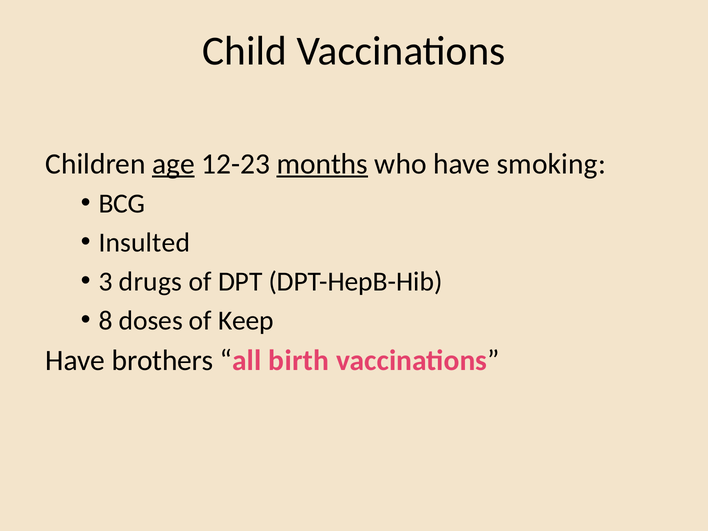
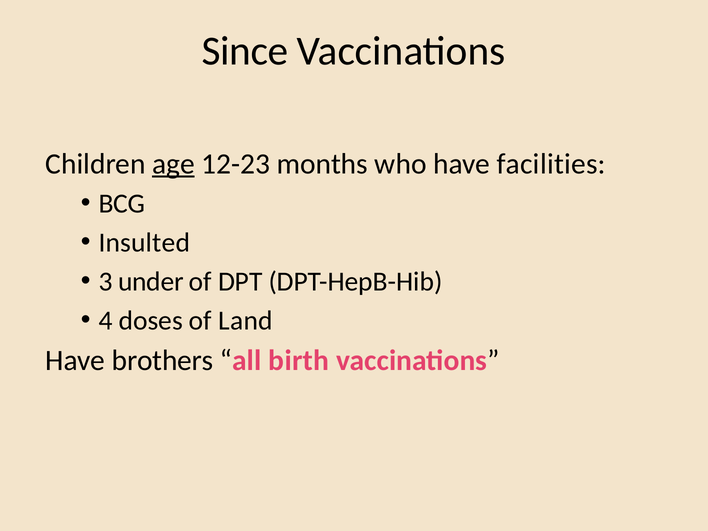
Child: Child -> Since
months underline: present -> none
smoking: smoking -> facilities
drugs: drugs -> under
8: 8 -> 4
Keep: Keep -> Land
